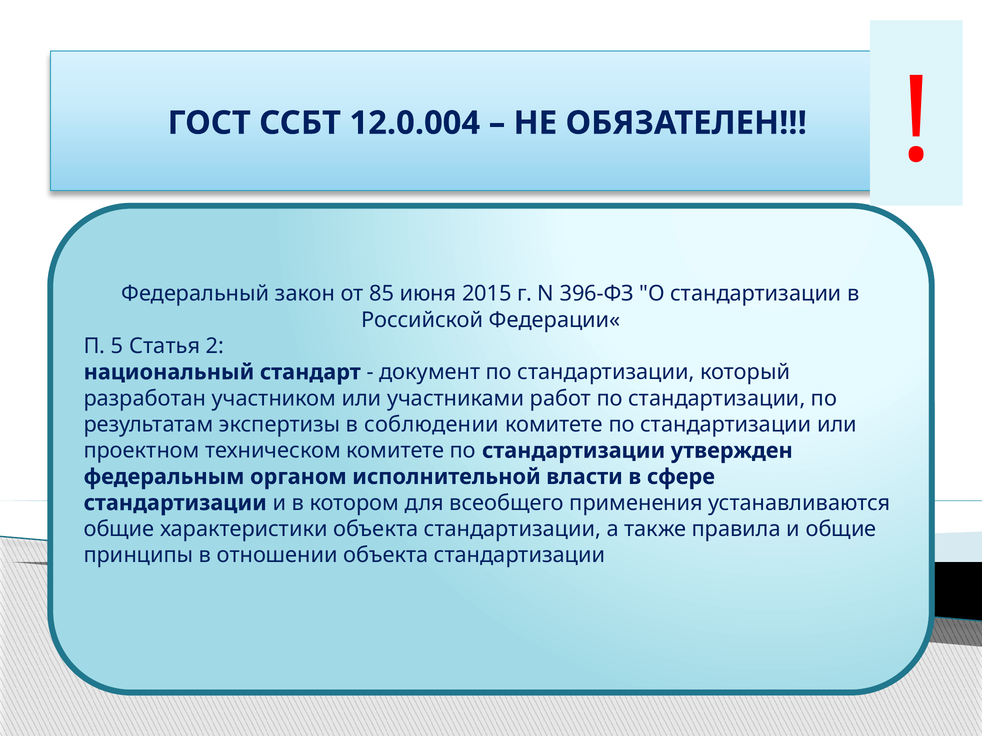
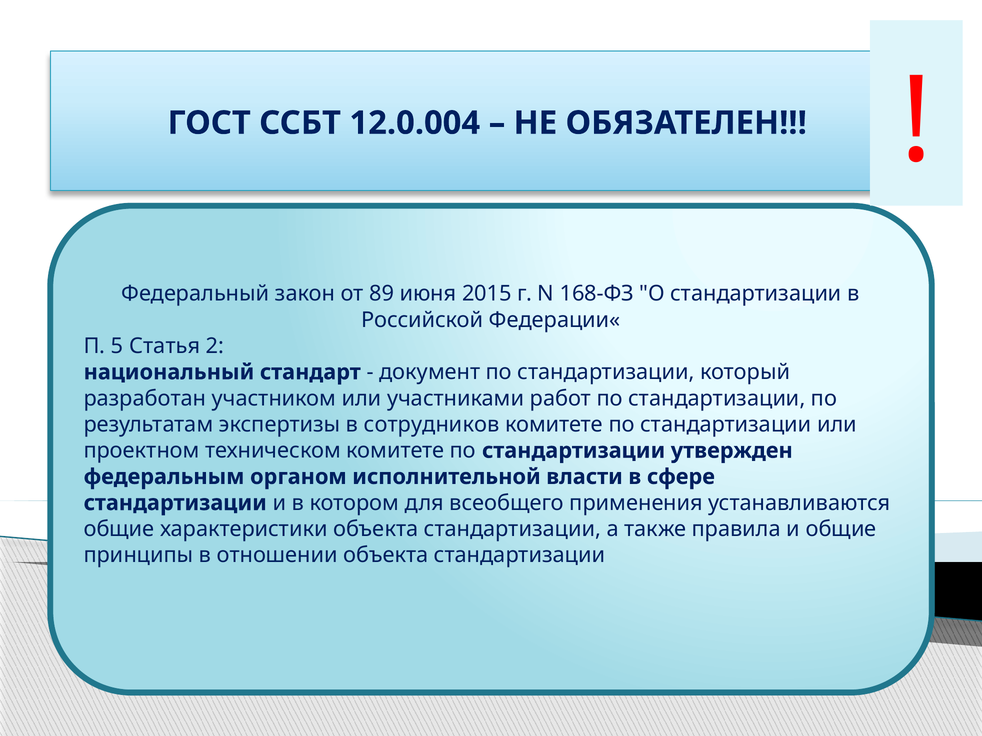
85: 85 -> 89
396-ФЗ: 396-ФЗ -> 168-ФЗ
соблюдении: соблюдении -> сотрудников
